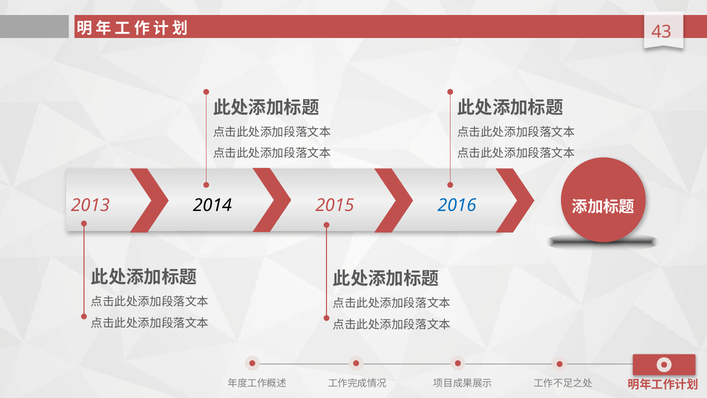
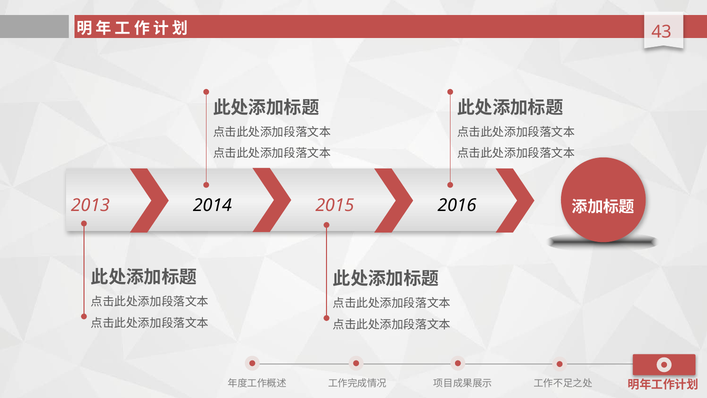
2016 colour: blue -> black
